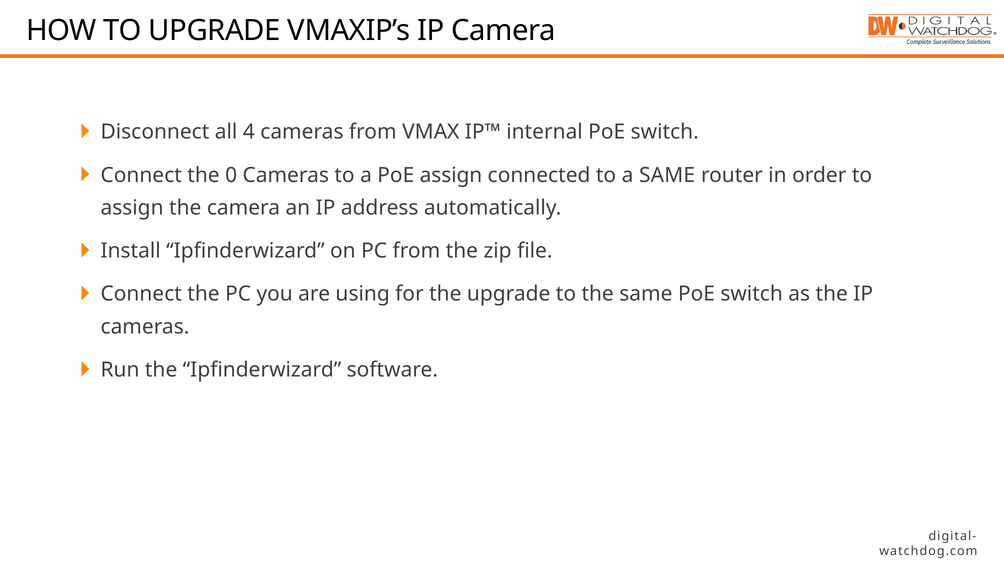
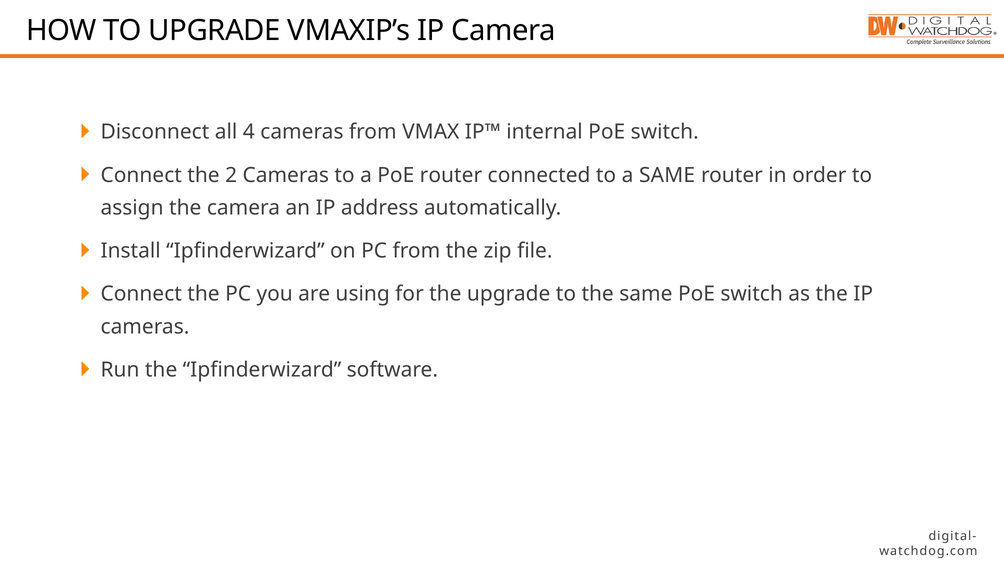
0: 0 -> 2
PoE assign: assign -> router
